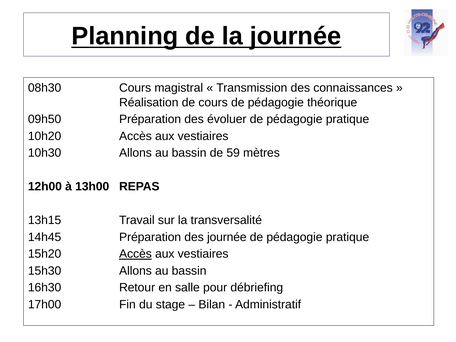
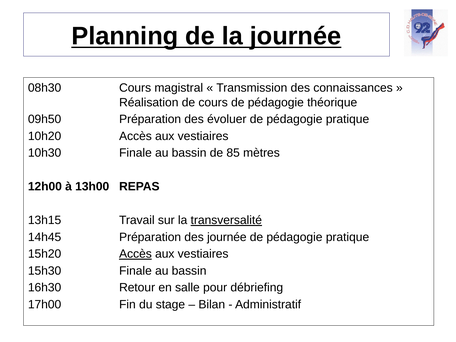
10h30 Allons: Allons -> Finale
59: 59 -> 85
transversalité underline: none -> present
15h30 Allons: Allons -> Finale
